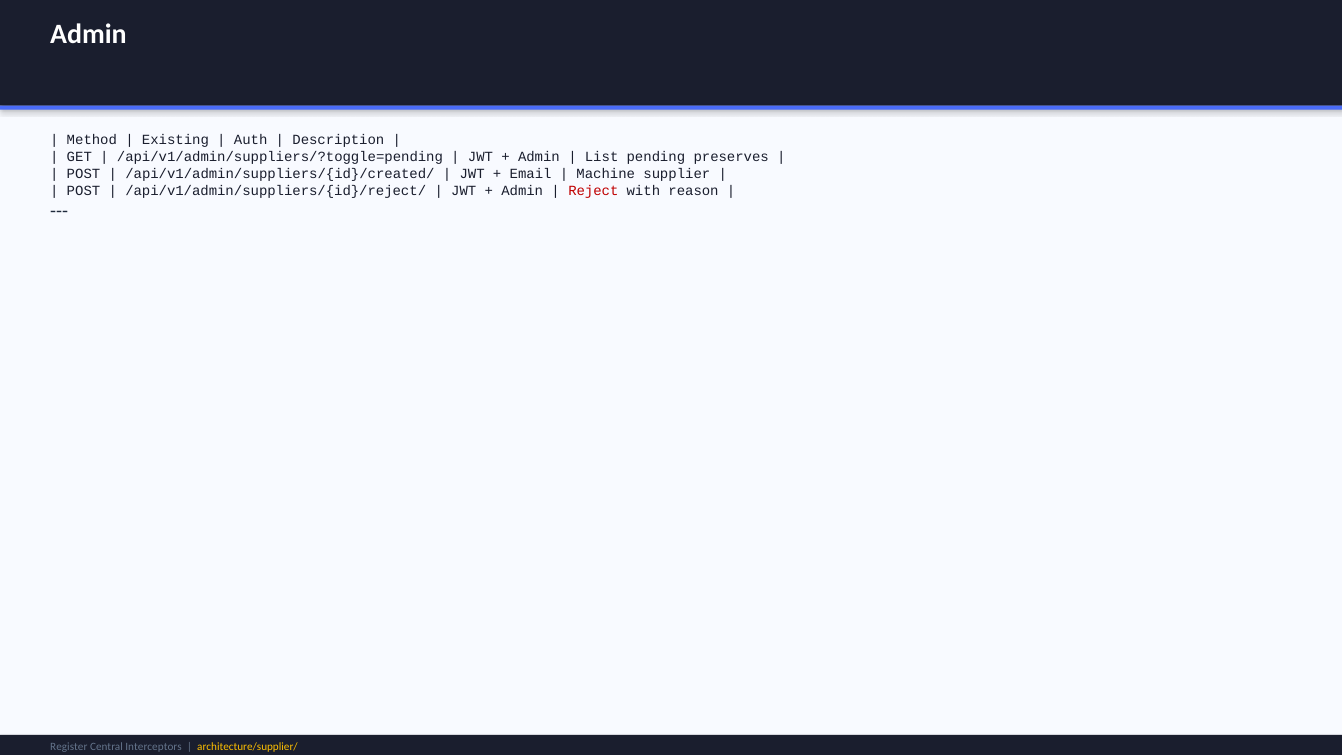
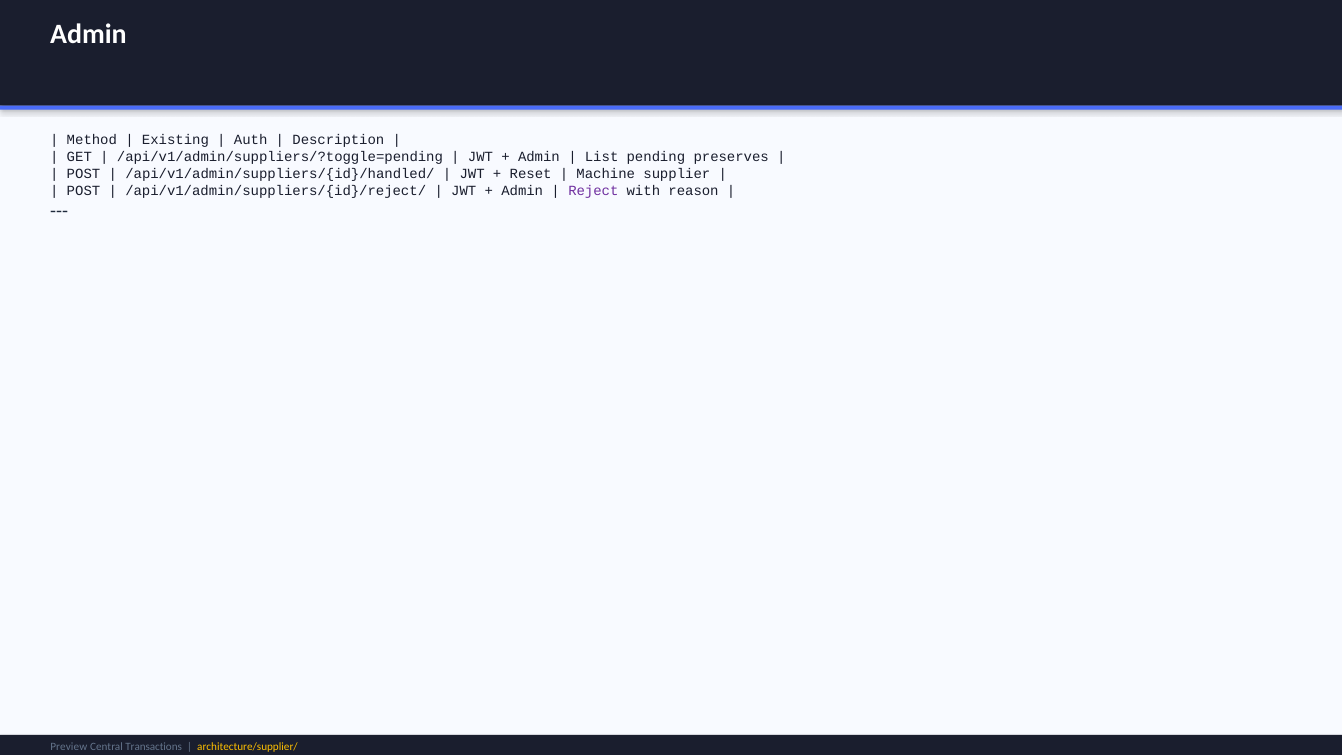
/api/v1/admin/suppliers/{id}/created/: /api/v1/admin/suppliers/{id}/created/ -> /api/v1/admin/suppliers/{id}/handled/
Email: Email -> Reset
Reject colour: red -> purple
Register: Register -> Preview
Interceptors: Interceptors -> Transactions
